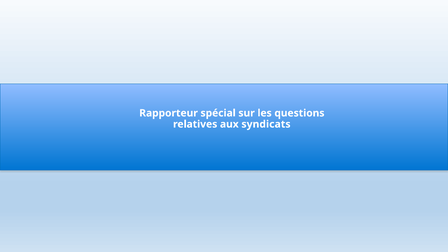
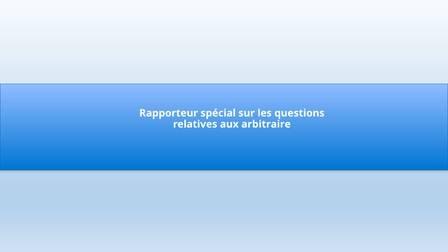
syndicats: syndicats -> arbitraire
